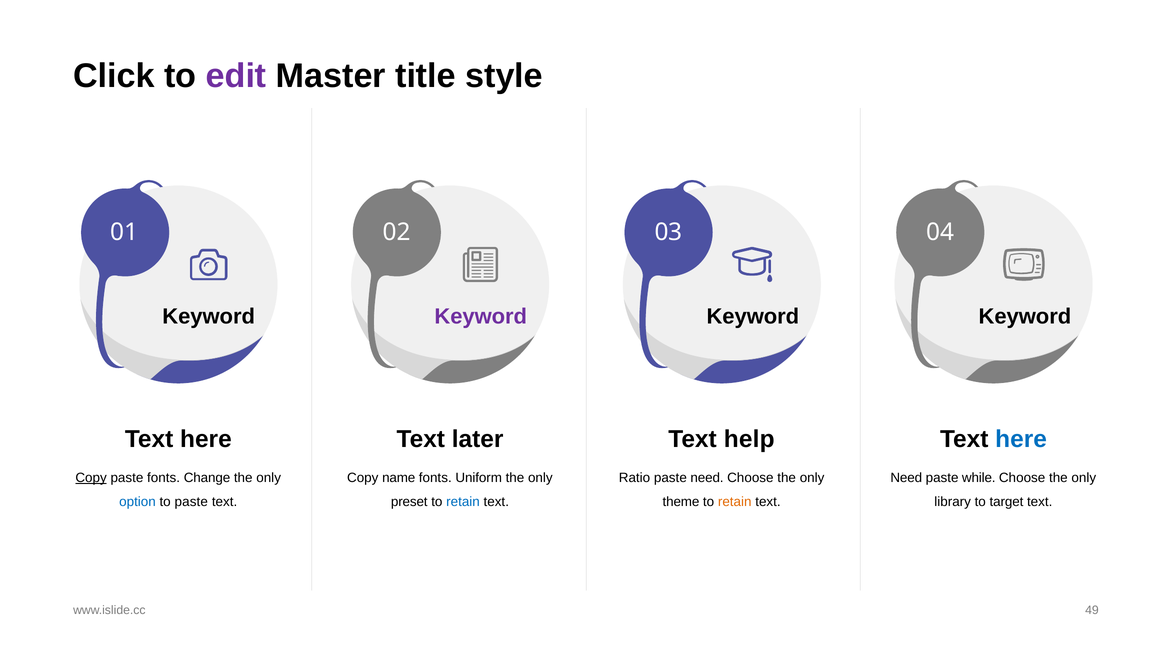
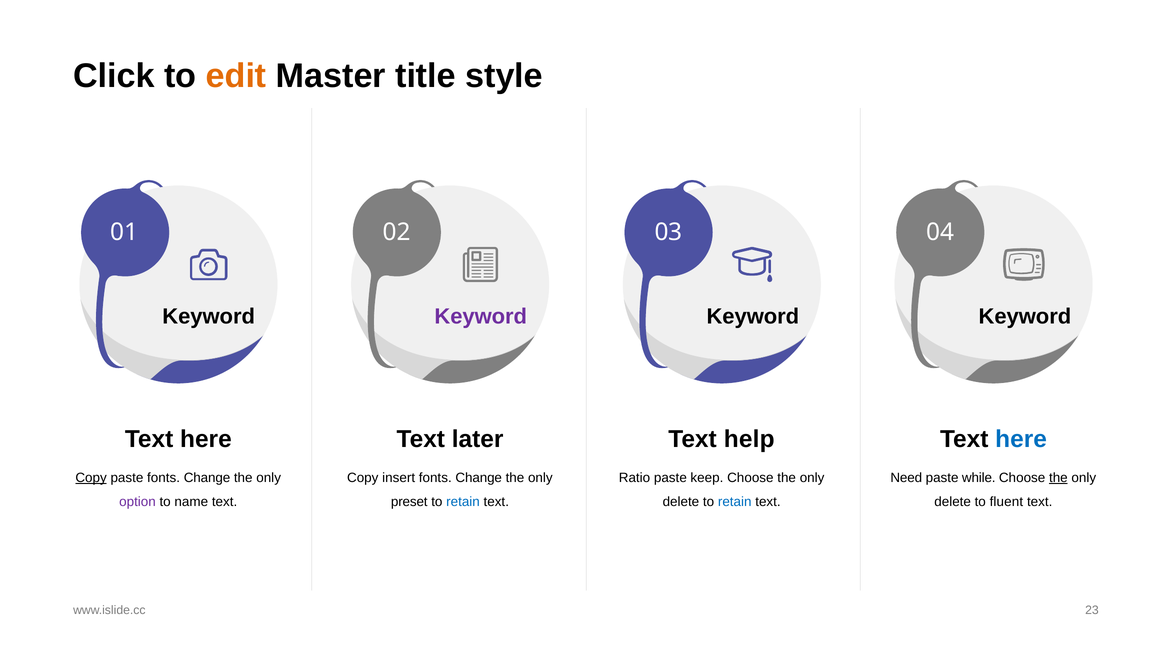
edit colour: purple -> orange
name: name -> insert
Uniform at (479, 478): Uniform -> Change
paste need: need -> keep
the at (1058, 478) underline: none -> present
option colour: blue -> purple
to paste: paste -> name
theme at (681, 502): theme -> delete
retain at (735, 502) colour: orange -> blue
library at (953, 502): library -> delete
target: target -> fluent
49: 49 -> 23
